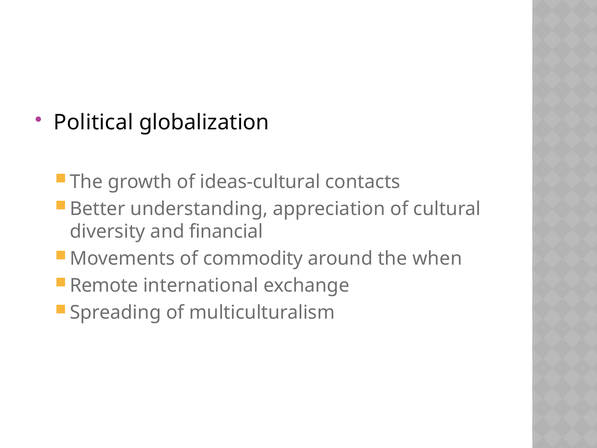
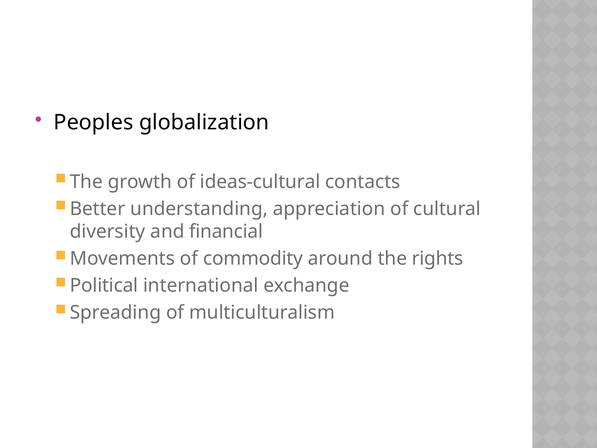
Political: Political -> Peoples
when: when -> rights
Remote: Remote -> Political
